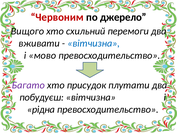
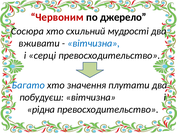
Вищого: Вищого -> Сосюра
перемоги: перемоги -> мудрості
мово: мово -> серці
Багато colour: purple -> blue
присудок: присудок -> значення
